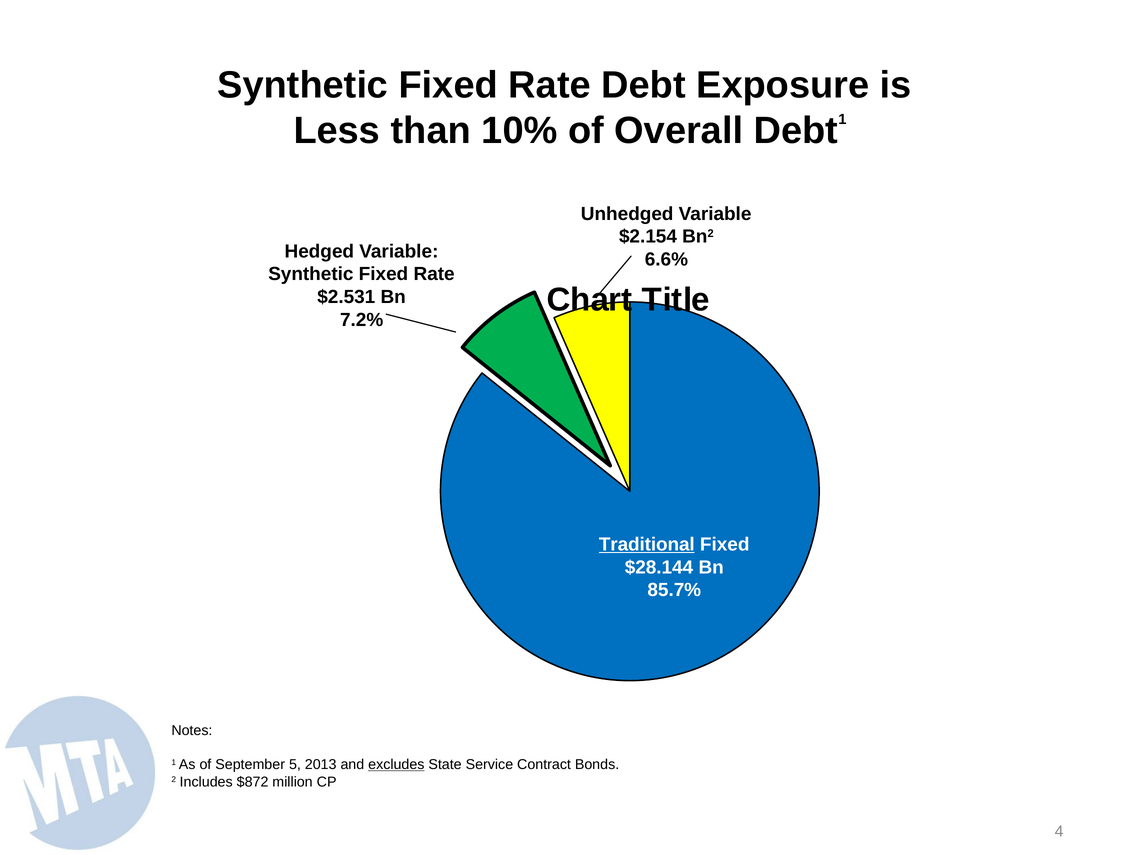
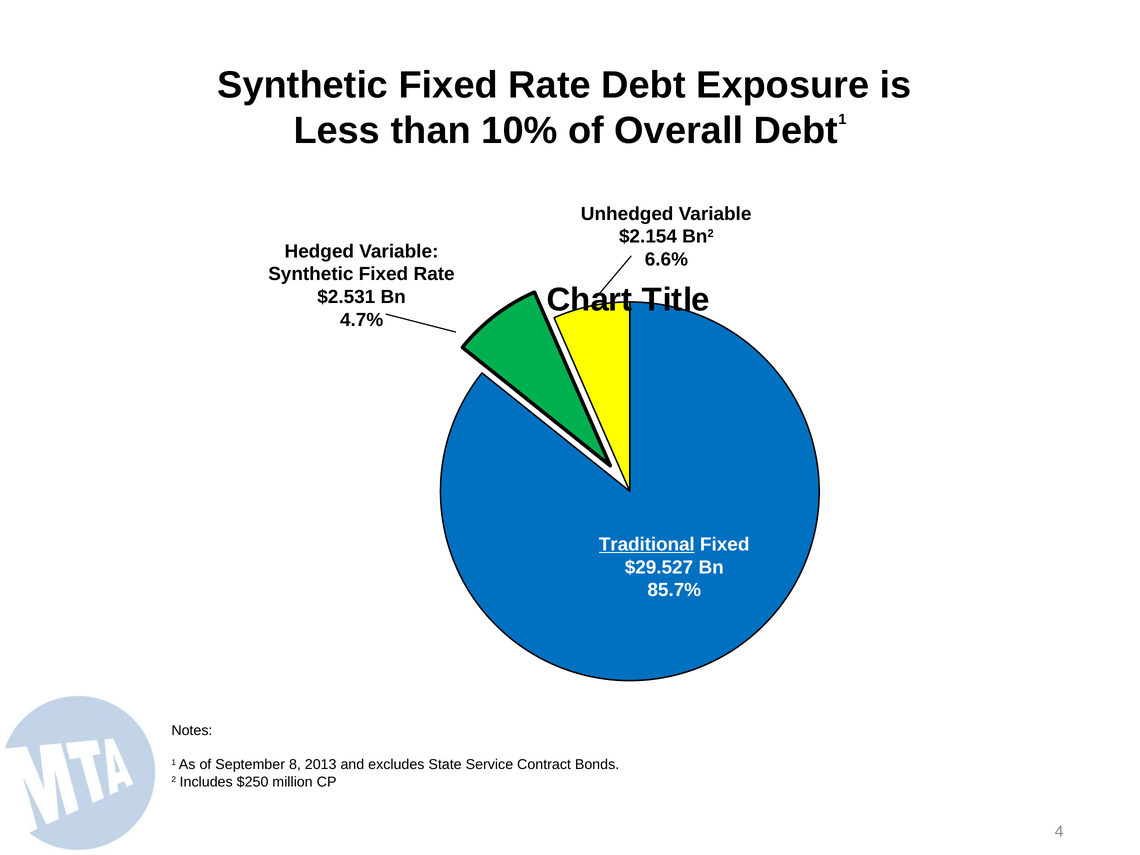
7.2%: 7.2% -> 4.7%
$28.144: $28.144 -> $29.527
5: 5 -> 8
excludes underline: present -> none
$872: $872 -> $250
